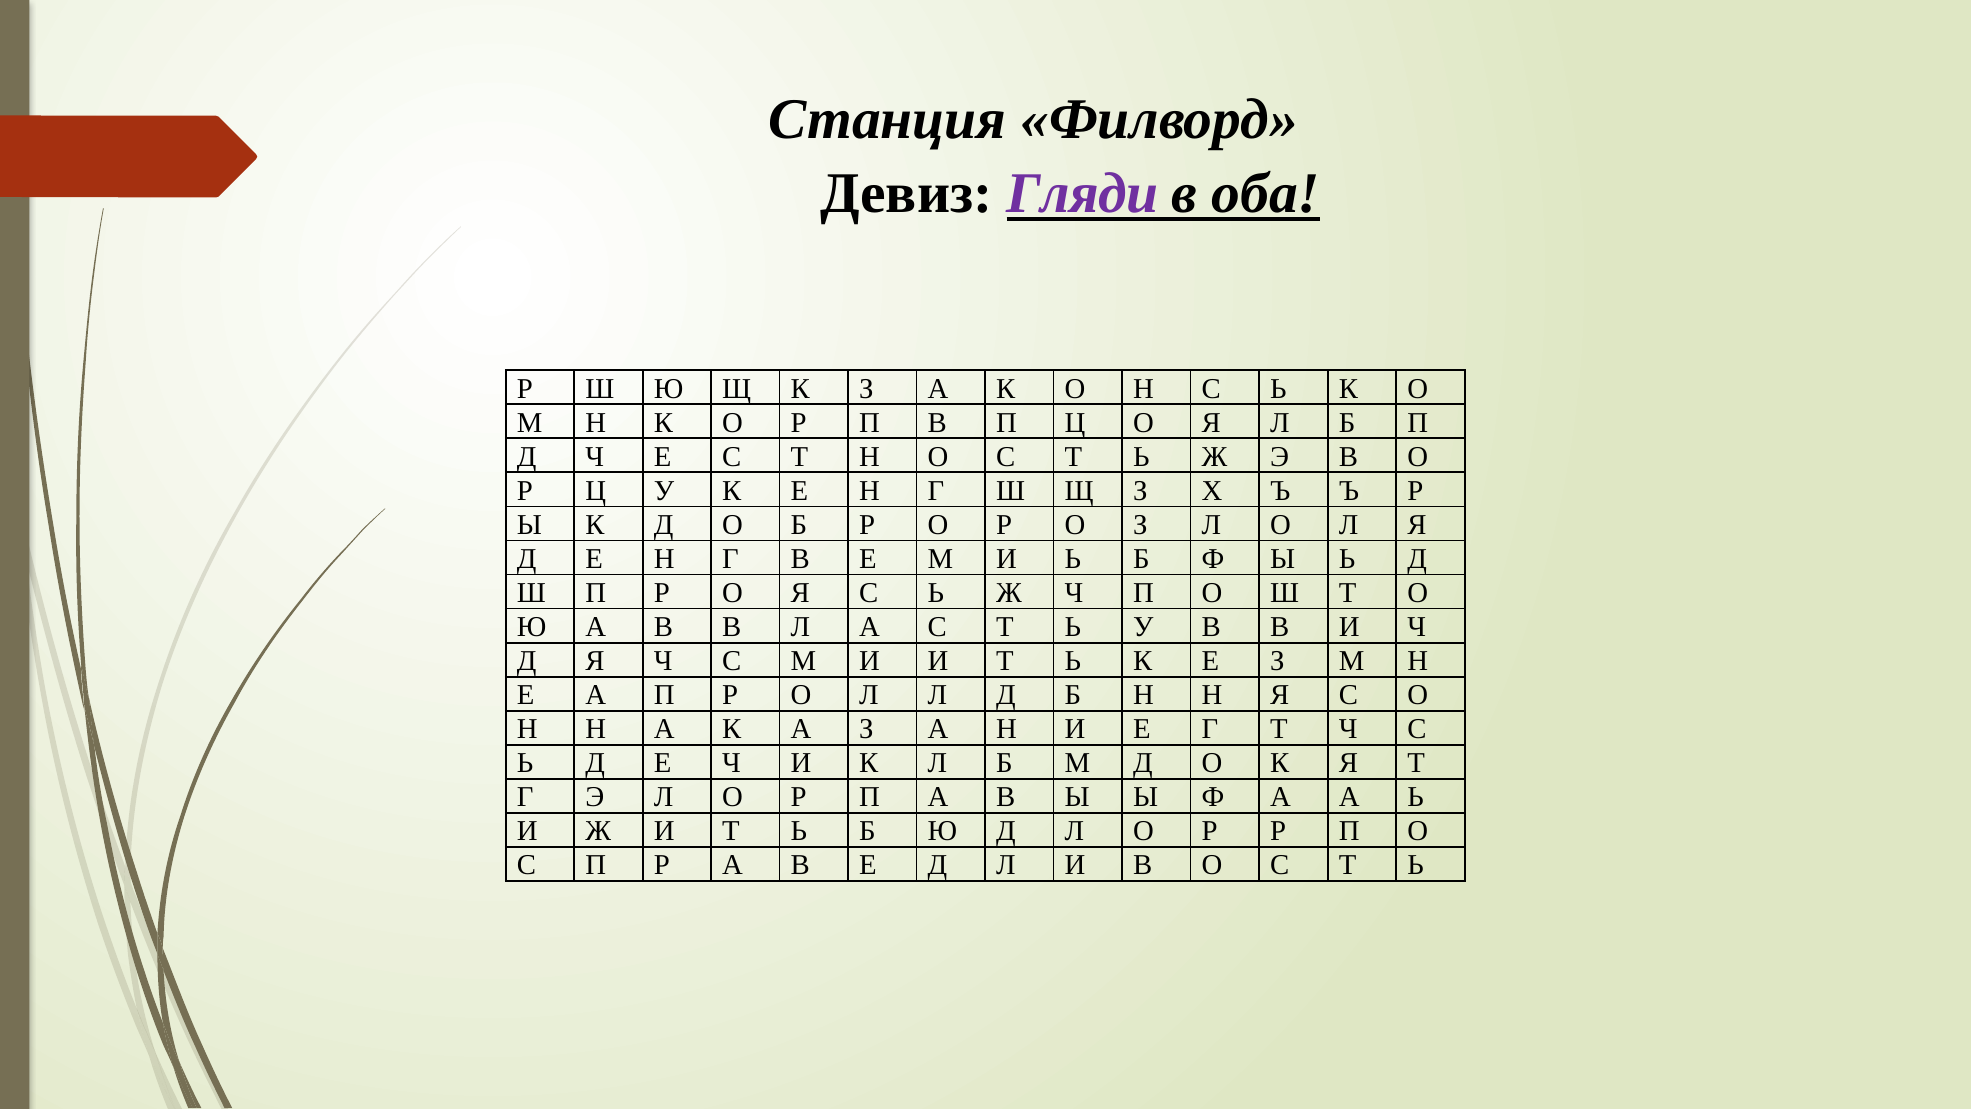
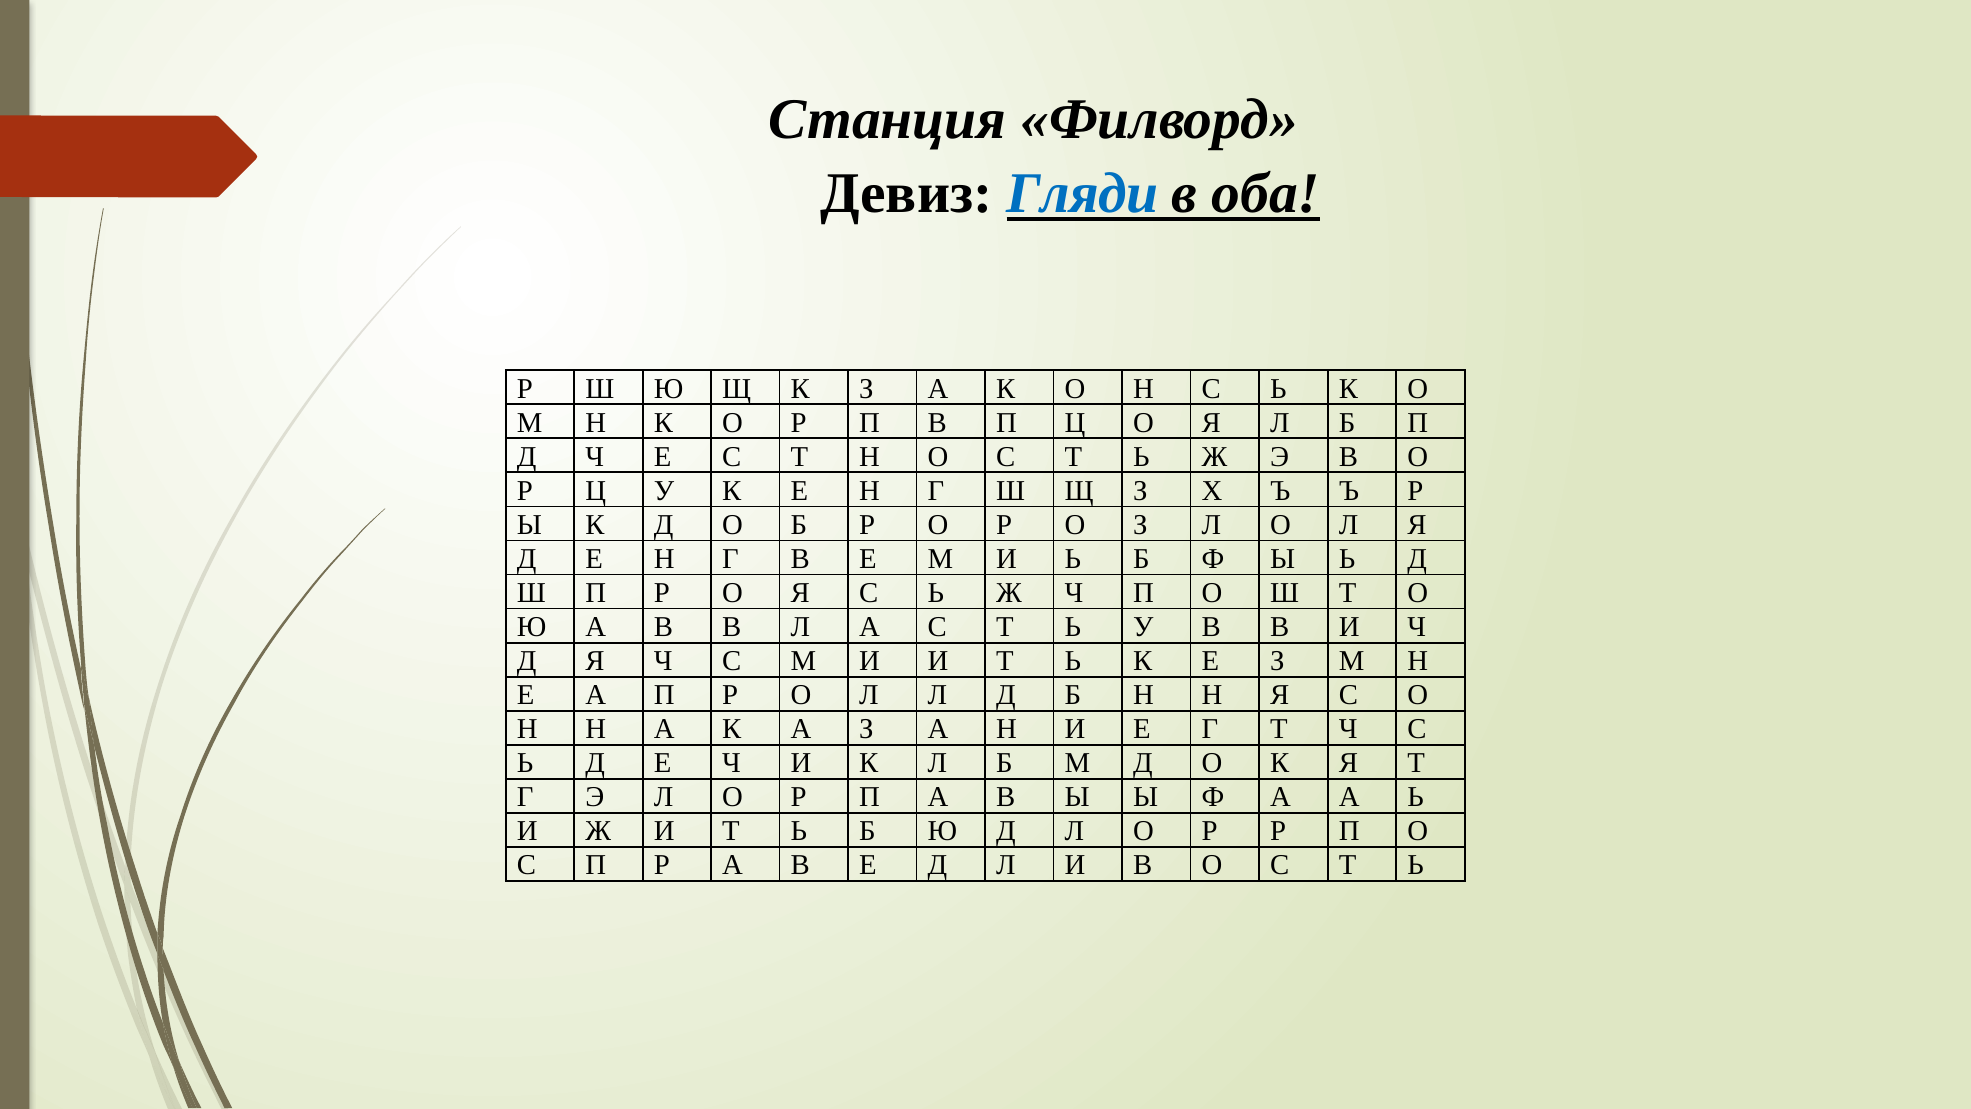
Гляди colour: purple -> blue
